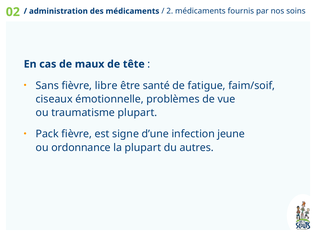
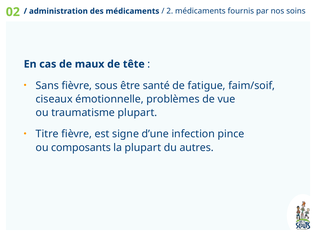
libre: libre -> sous
Pack: Pack -> Titre
jeune: jeune -> pince
ordonnance: ordonnance -> composants
